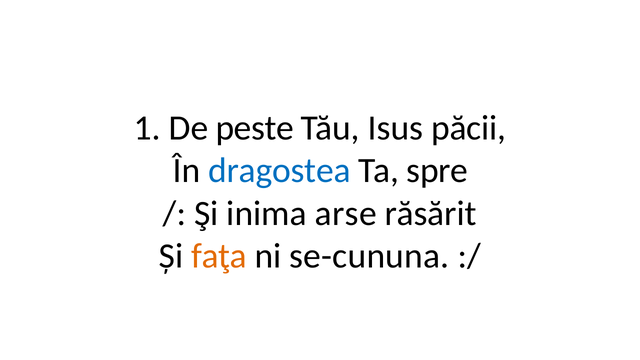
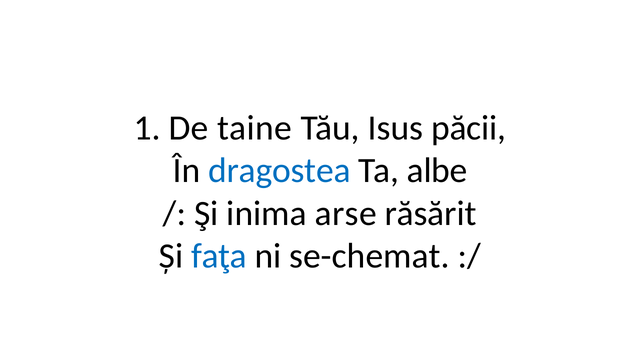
peste: peste -> taine
spre: spre -> albe
faţa colour: orange -> blue
se-cununa: se-cununa -> se-chemat
